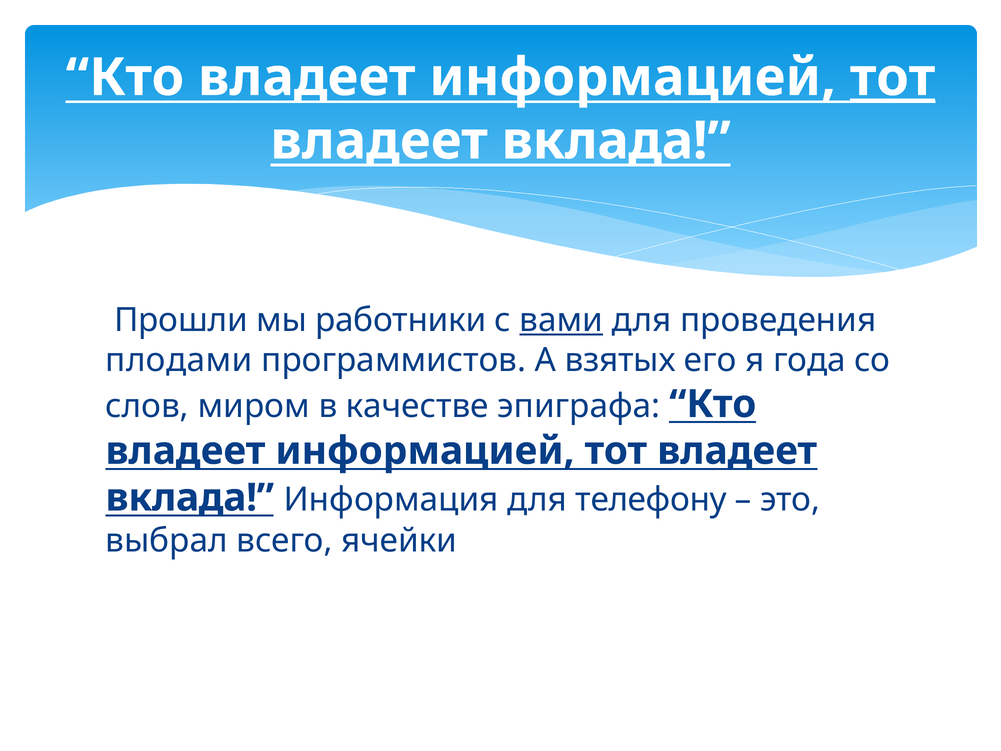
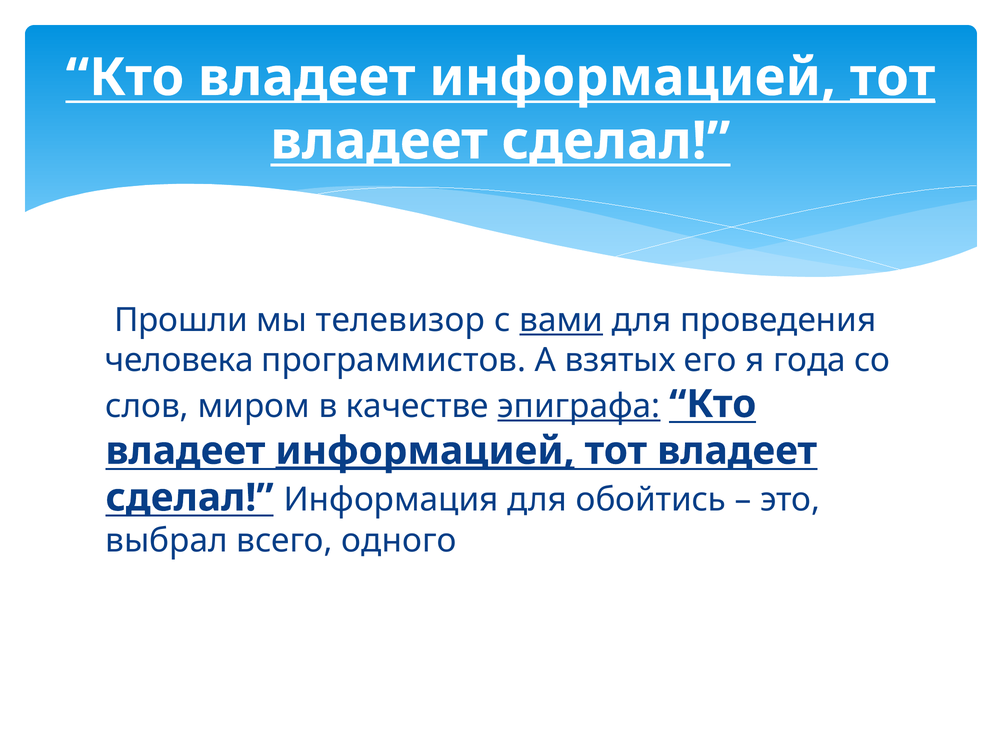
вклада at (616, 141): вклада -> сделал
работники: работники -> телевизор
плодами: плодами -> человека
эпиграфа underline: none -> present
информацией at (425, 451) underline: none -> present
вклада at (190, 498): вклада -> сделал
телефону: телефону -> обойтись
ячейки: ячейки -> одного
